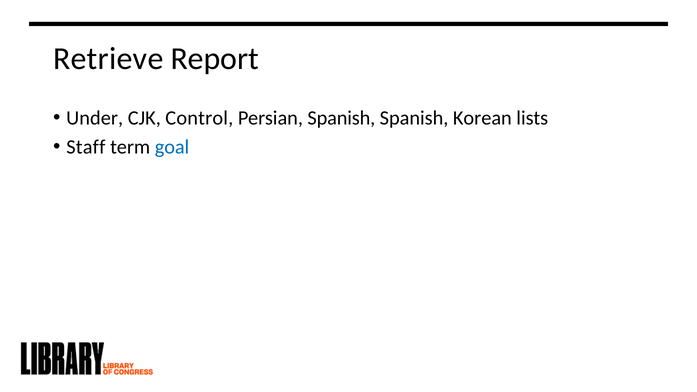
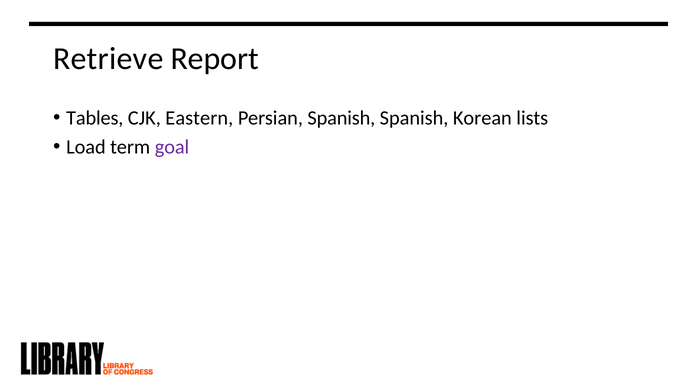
Under: Under -> Tables
Control: Control -> Eastern
Staff: Staff -> Load
goal colour: blue -> purple
